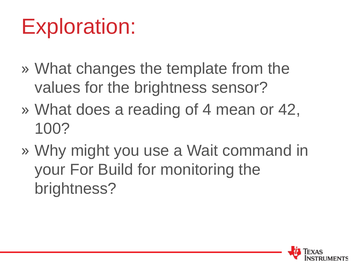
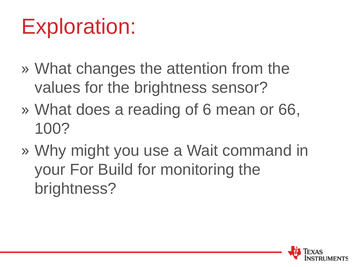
template: template -> attention
4: 4 -> 6
42: 42 -> 66
